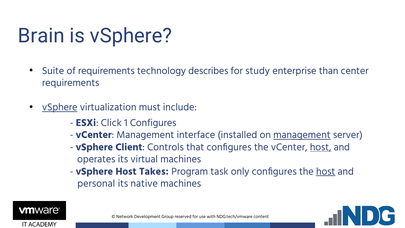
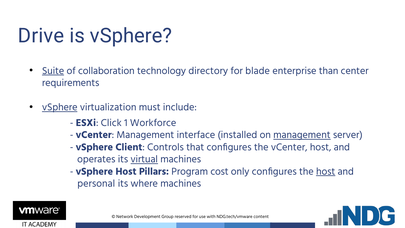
Brain: Brain -> Drive
Suite underline: none -> present
of requirements: requirements -> collaboration
describes: describes -> directory
study: study -> blade
1 Configures: Configures -> Workforce
host at (321, 147) underline: present -> none
virtual underline: none -> present
Takes: Takes -> Pillars
task: task -> cost
native: native -> where
